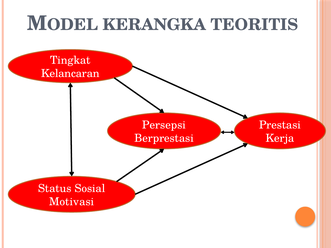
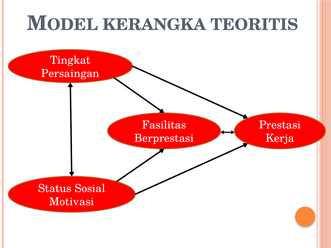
Kelancaran: Kelancaran -> Persaingan
Persepsi: Persepsi -> Fasilitas
